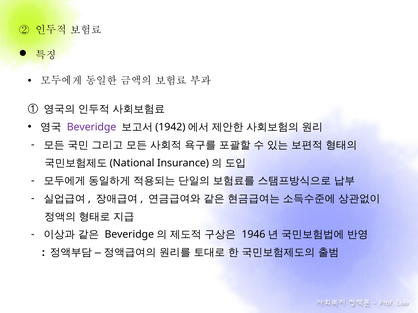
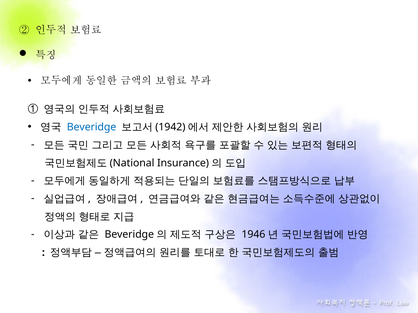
Beveridge colour: purple -> blue
